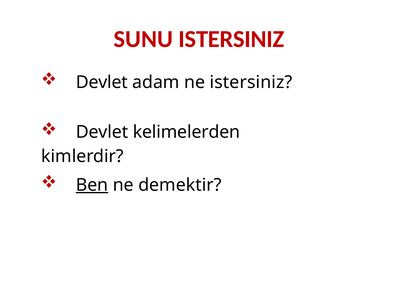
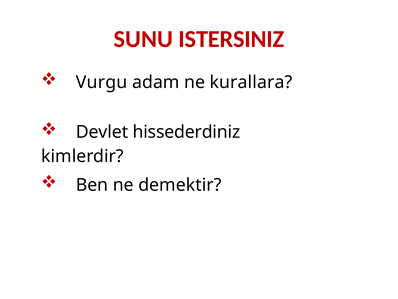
Devlet at (102, 82): Devlet -> Vurgu
ne istersiniz: istersiniz -> kurallara
kelimelerden: kelimelerden -> hissederdiniz
Ben underline: present -> none
